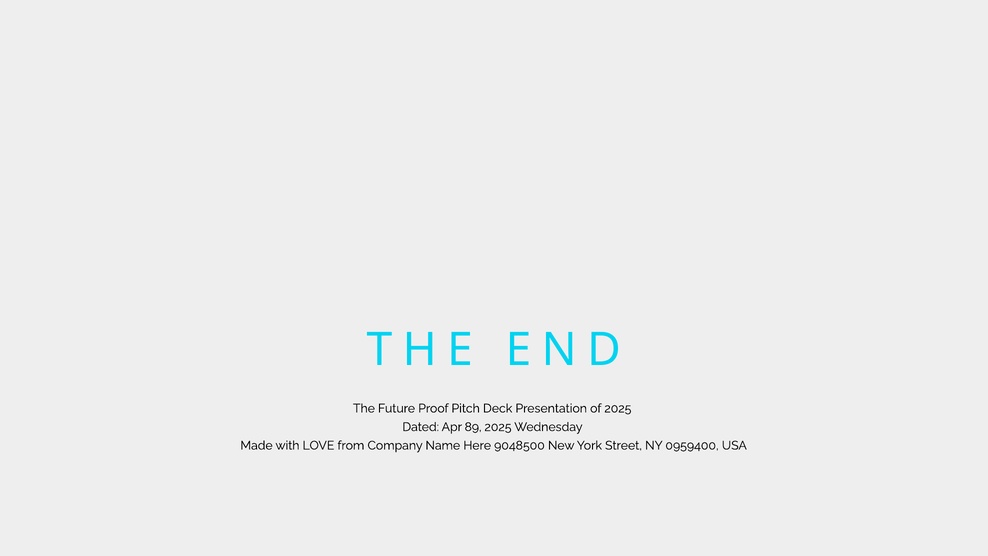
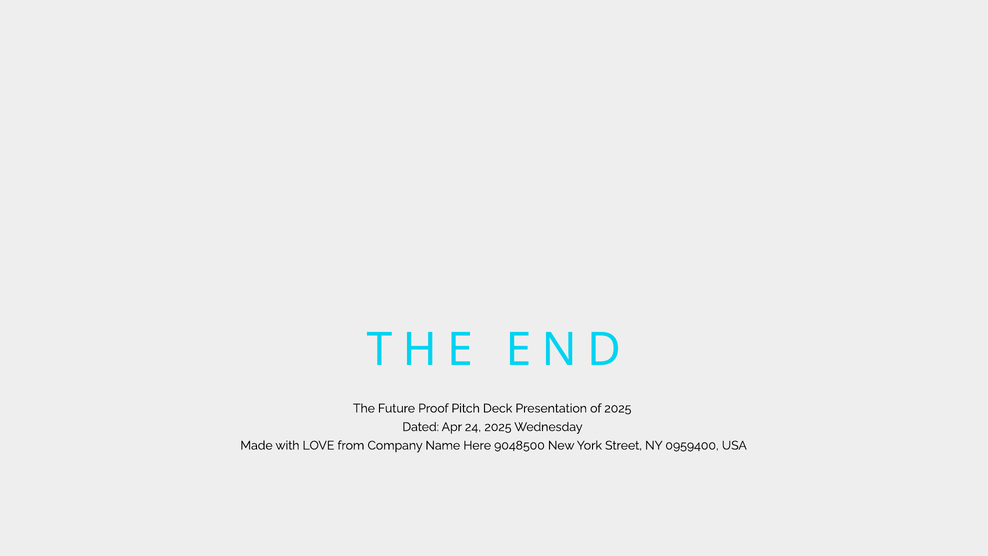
89: 89 -> 24
